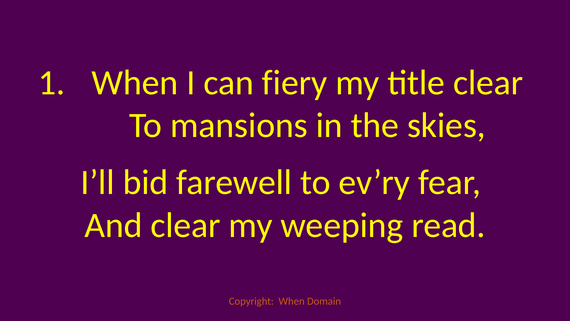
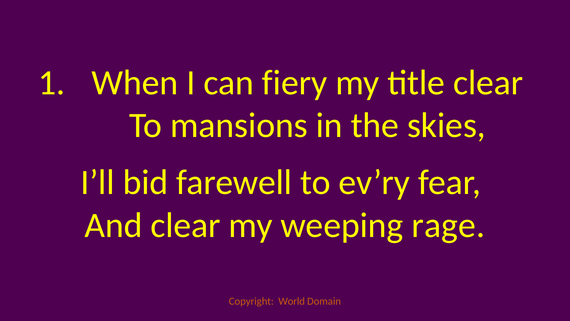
read: read -> rage
Copyright When: When -> World
